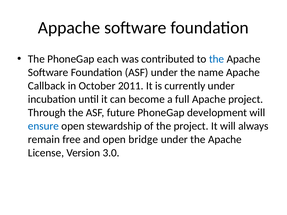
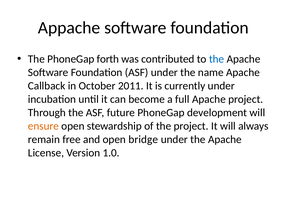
each: each -> forth
ensure colour: blue -> orange
3.0: 3.0 -> 1.0
